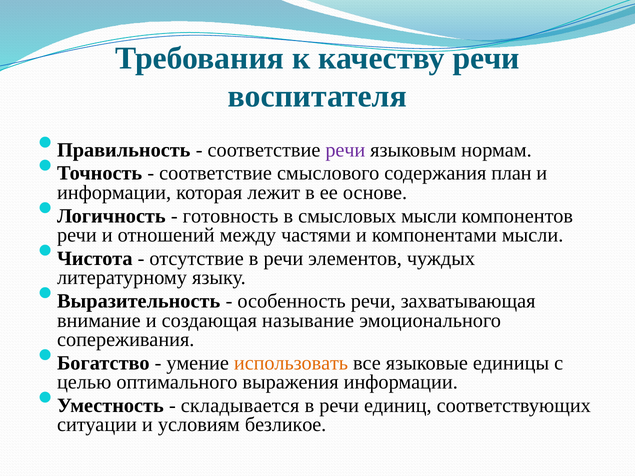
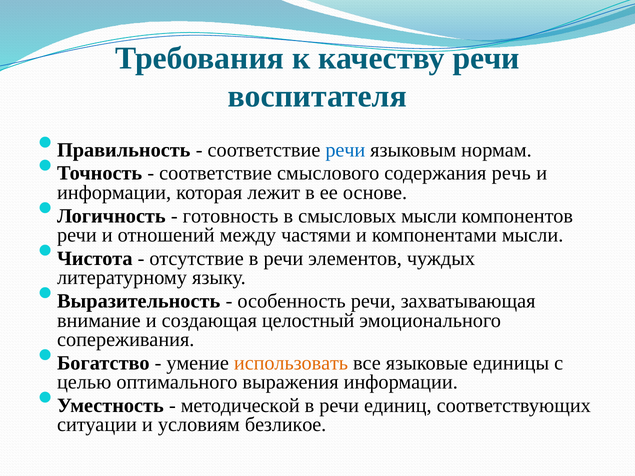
речи at (345, 150) colour: purple -> blue
план: план -> речь
называние: называние -> целостный
складывается: складывается -> методической
